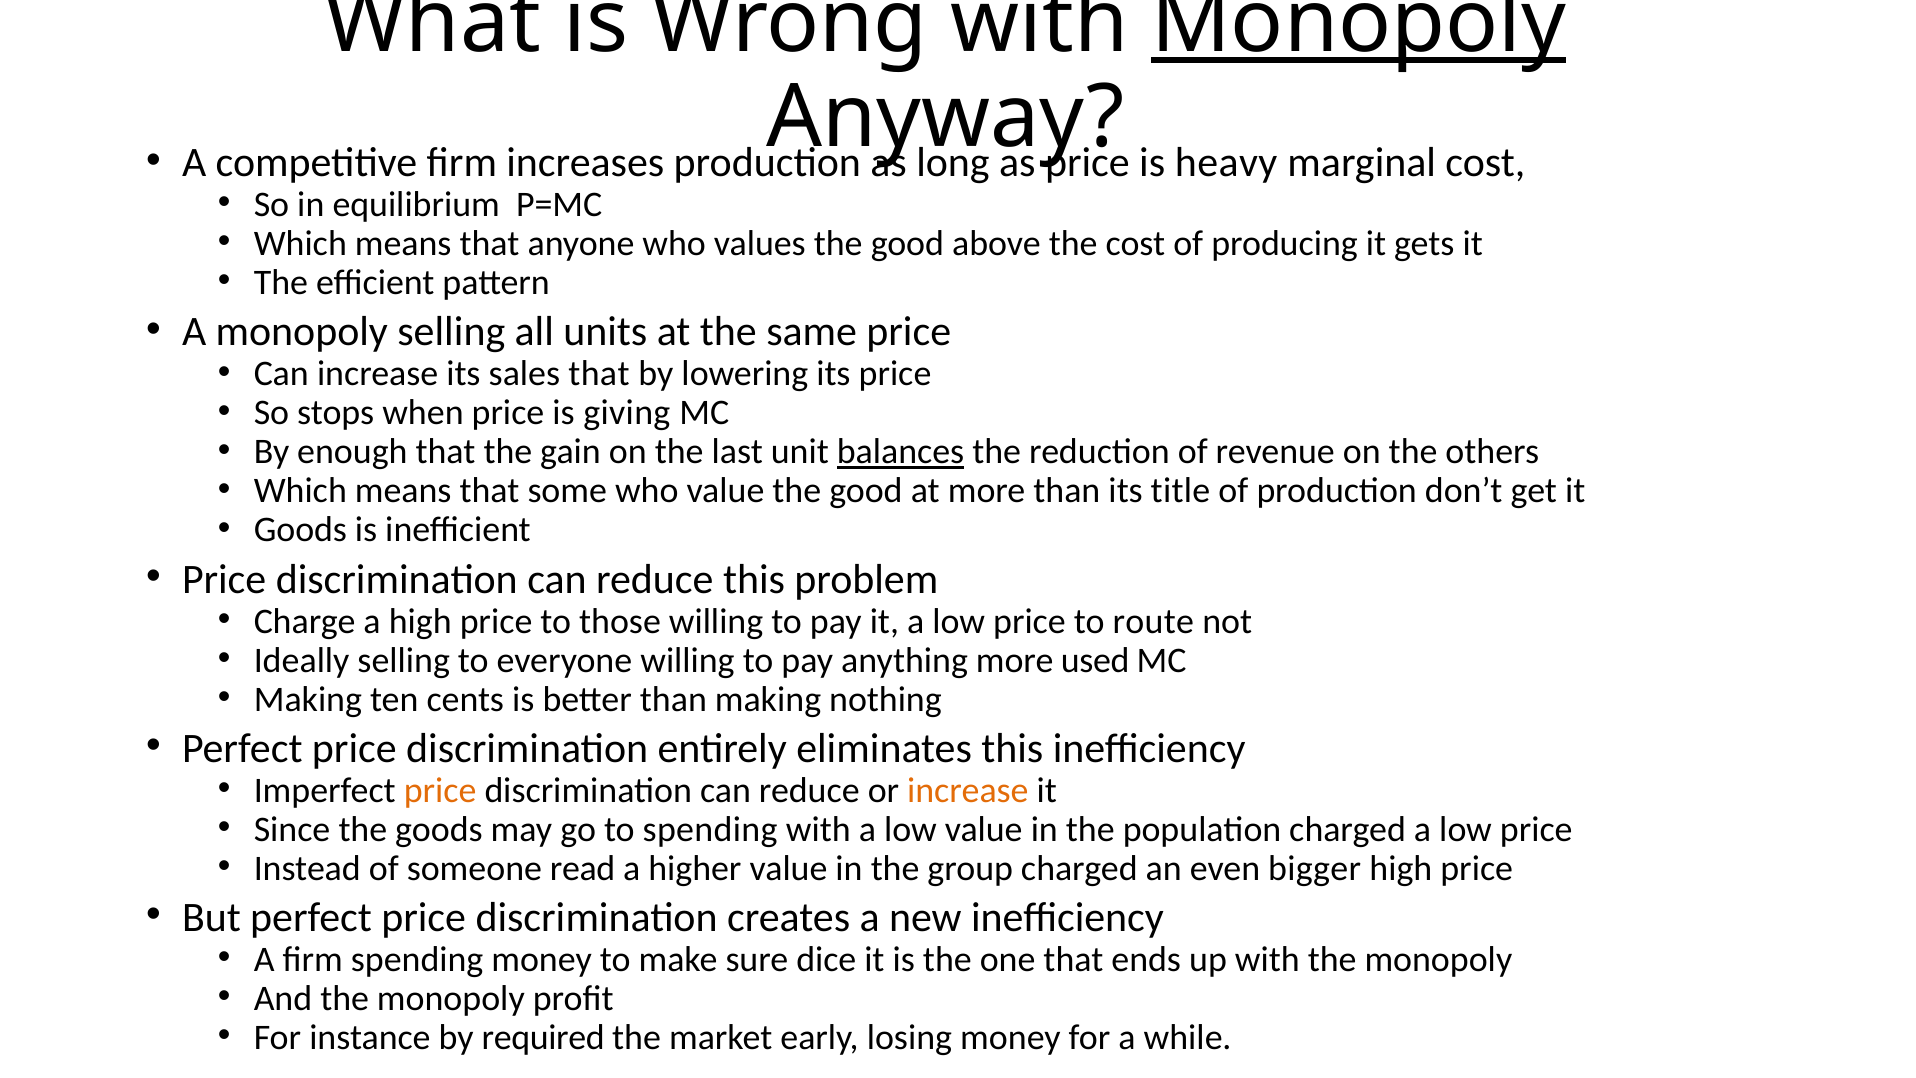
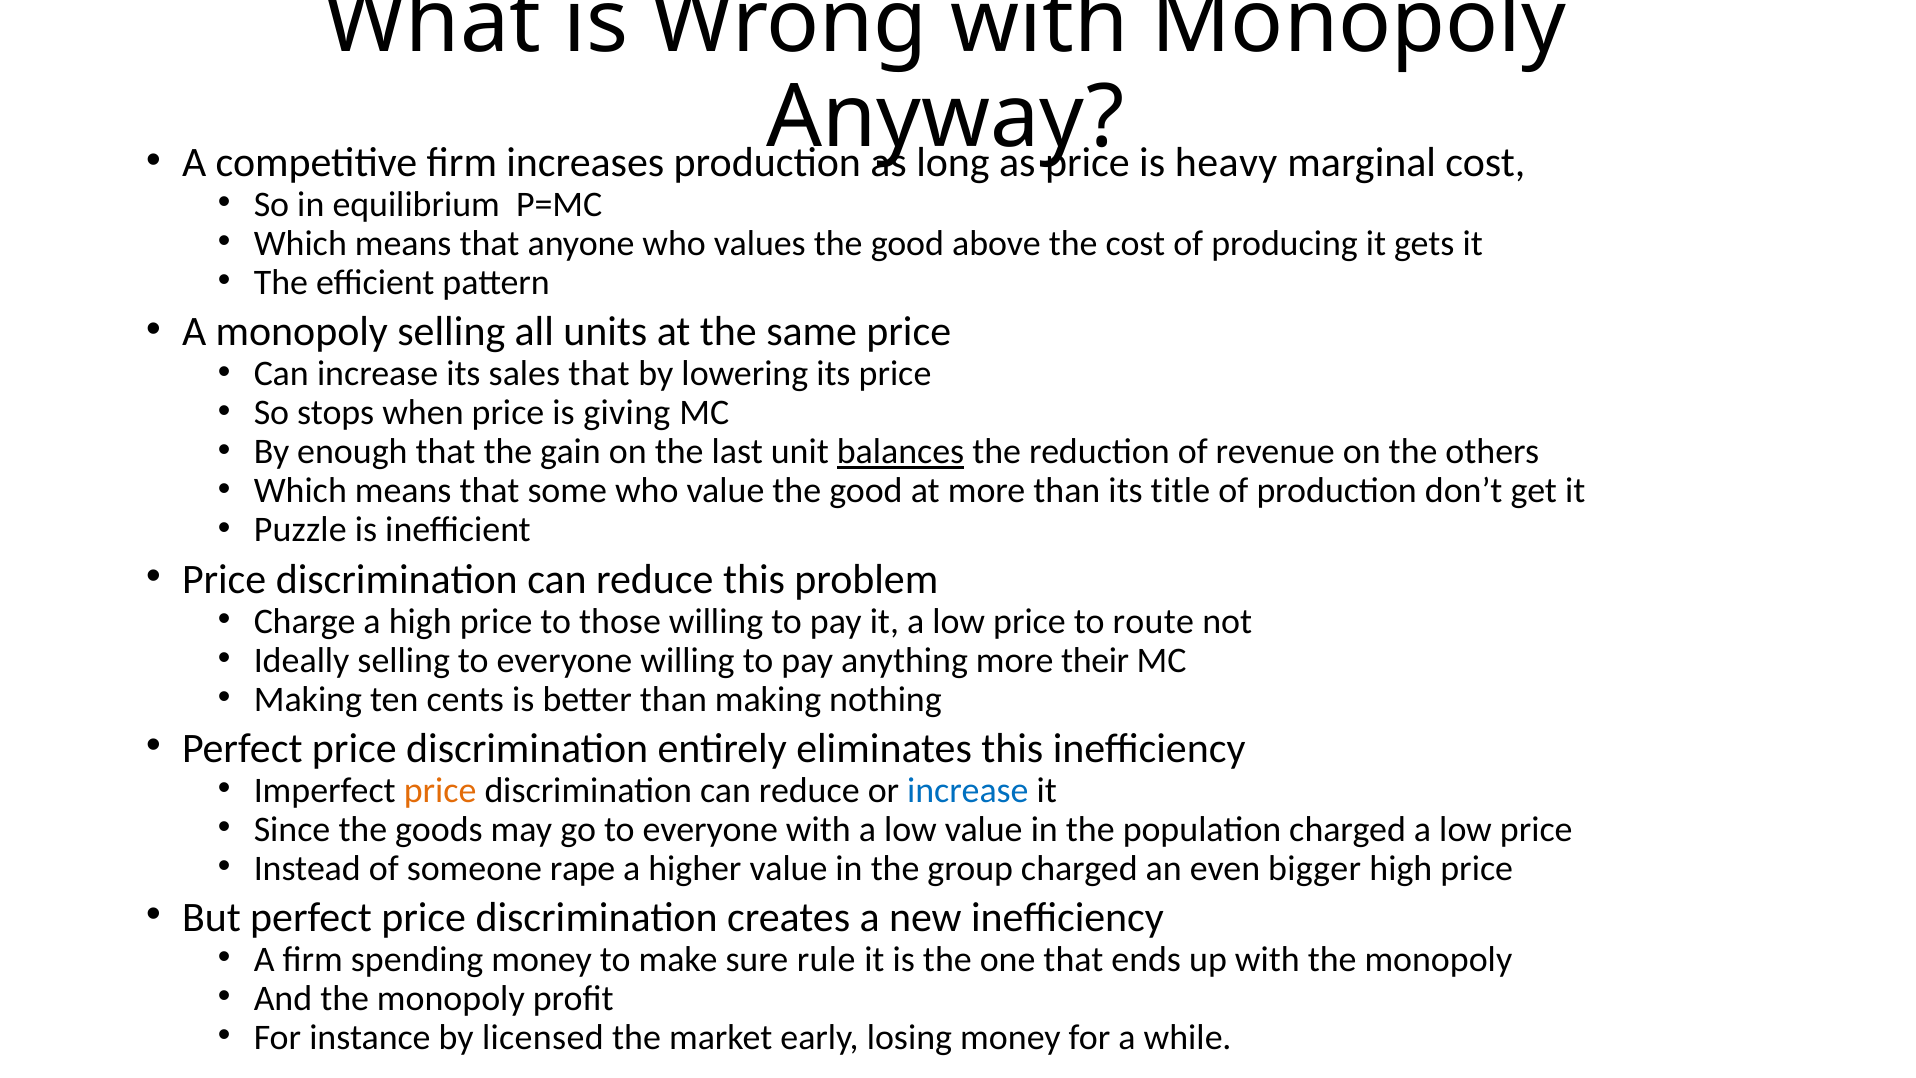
Monopoly at (1359, 22) underline: present -> none
Goods at (300, 530): Goods -> Puzzle
used: used -> their
increase at (968, 790) colour: orange -> blue
go to spending: spending -> everyone
read: read -> rape
dice: dice -> rule
required: required -> licensed
